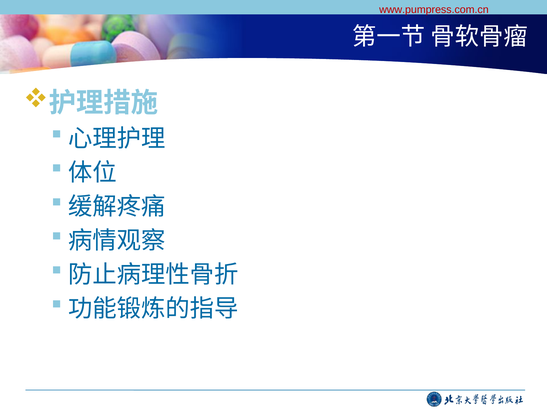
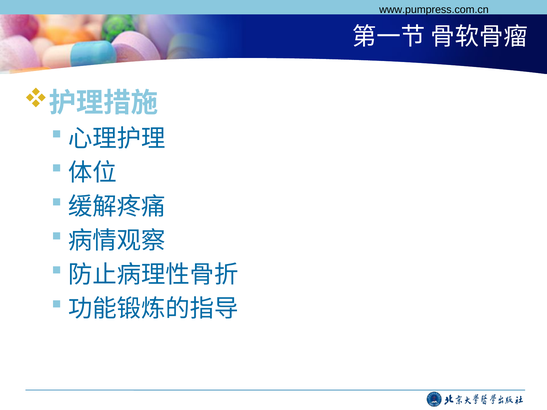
www.pumpress.com.cn colour: red -> black
